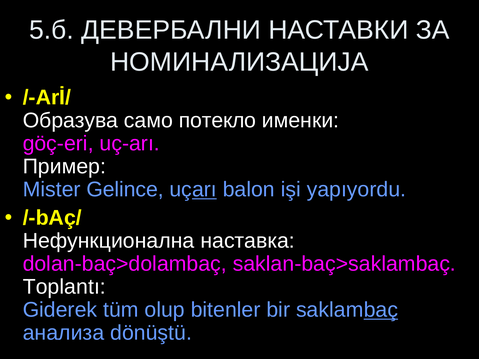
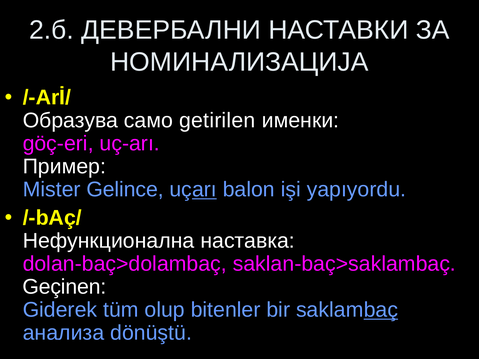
5.б: 5.б -> 2.б
потекло: потекло -> getirilen
Toplantı: Toplantı -> Geçinen
